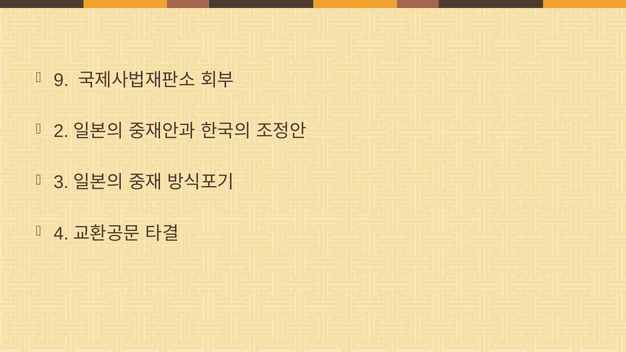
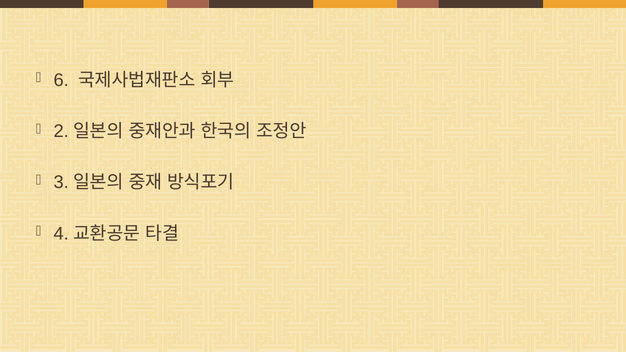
9: 9 -> 6
